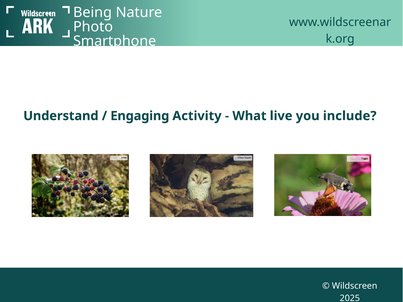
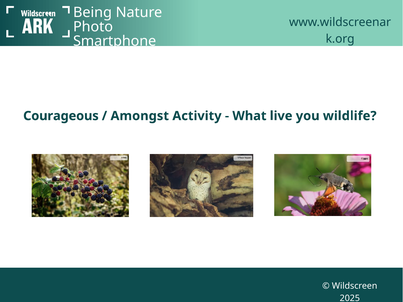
Understand: Understand -> Courageous
Engaging: Engaging -> Amongst
include: include -> wildlife
